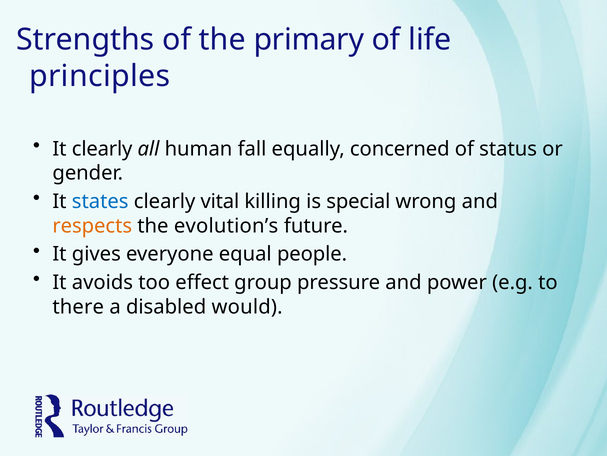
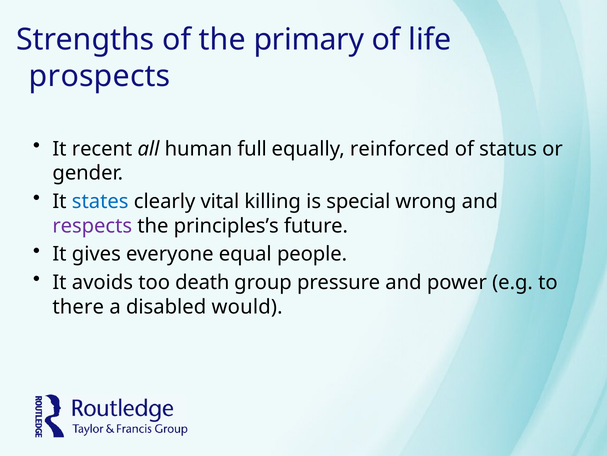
principles: principles -> prospects
It clearly: clearly -> recent
fall: fall -> full
concerned: concerned -> reinforced
respects colour: orange -> purple
evolution’s: evolution’s -> principles’s
effect: effect -> death
